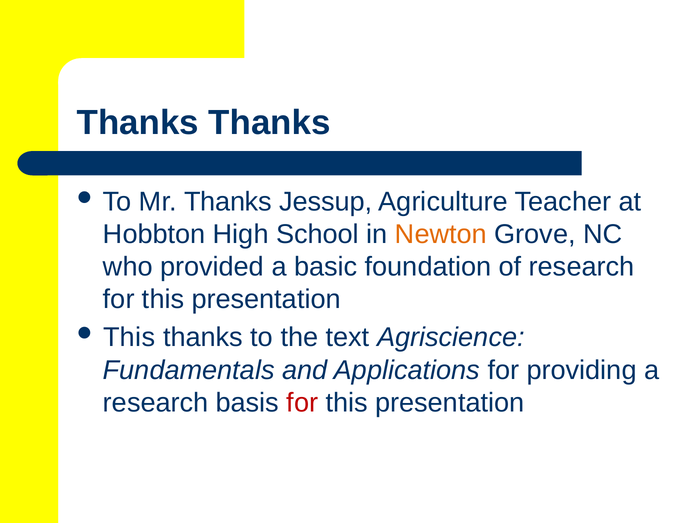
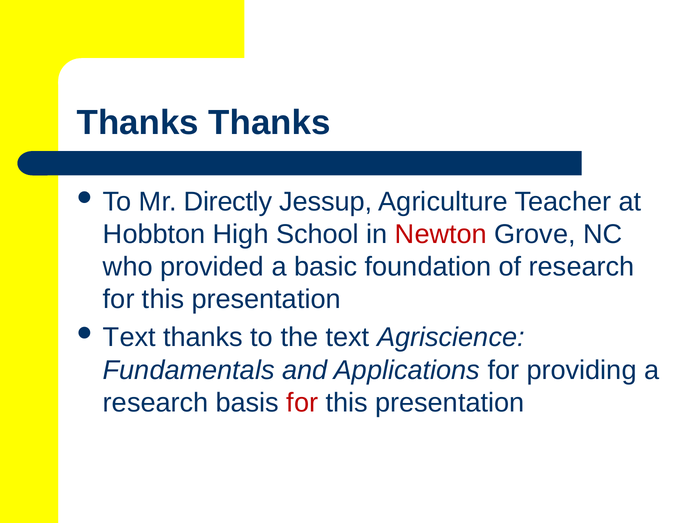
Mr Thanks: Thanks -> Directly
Newton colour: orange -> red
This at (129, 338): This -> Text
